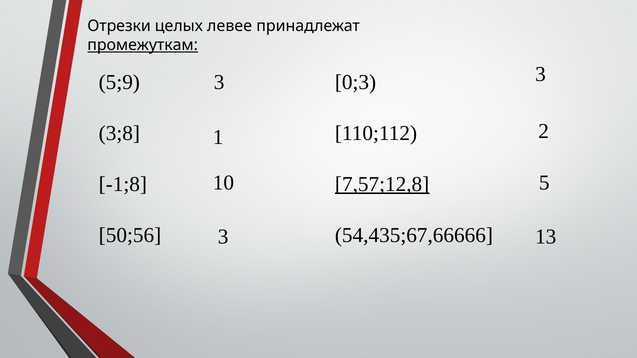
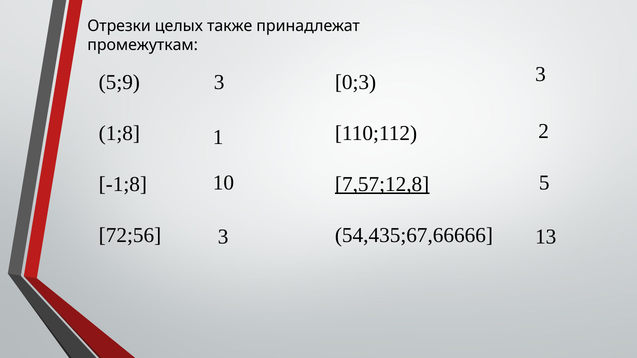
левее: левее -> также
промежуткам underline: present -> none
3;8: 3;8 -> 1;8
50;56: 50;56 -> 72;56
